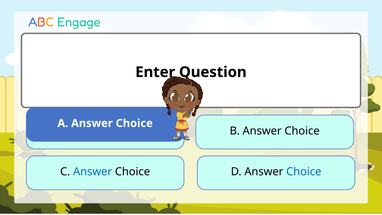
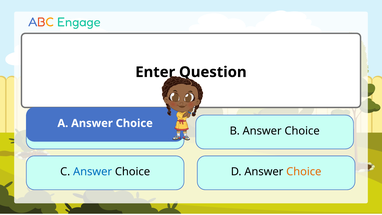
Choice at (304, 172) colour: blue -> orange
